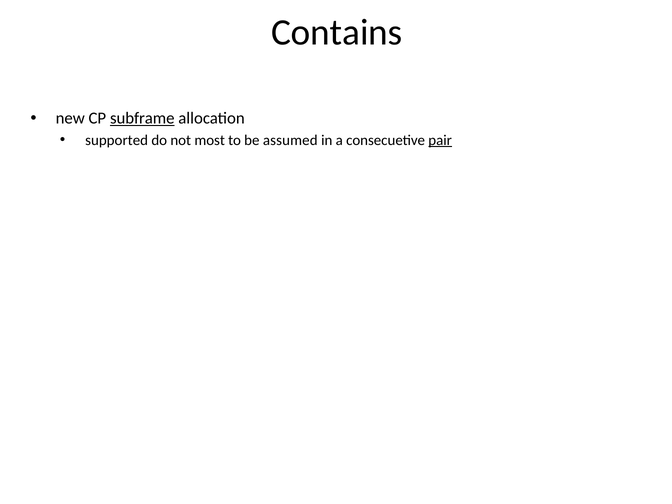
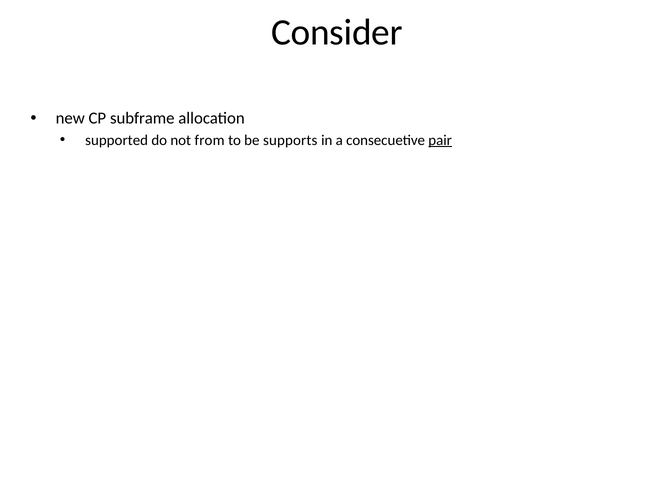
Contains: Contains -> Consider
subframe underline: present -> none
most: most -> from
assumed: assumed -> supports
